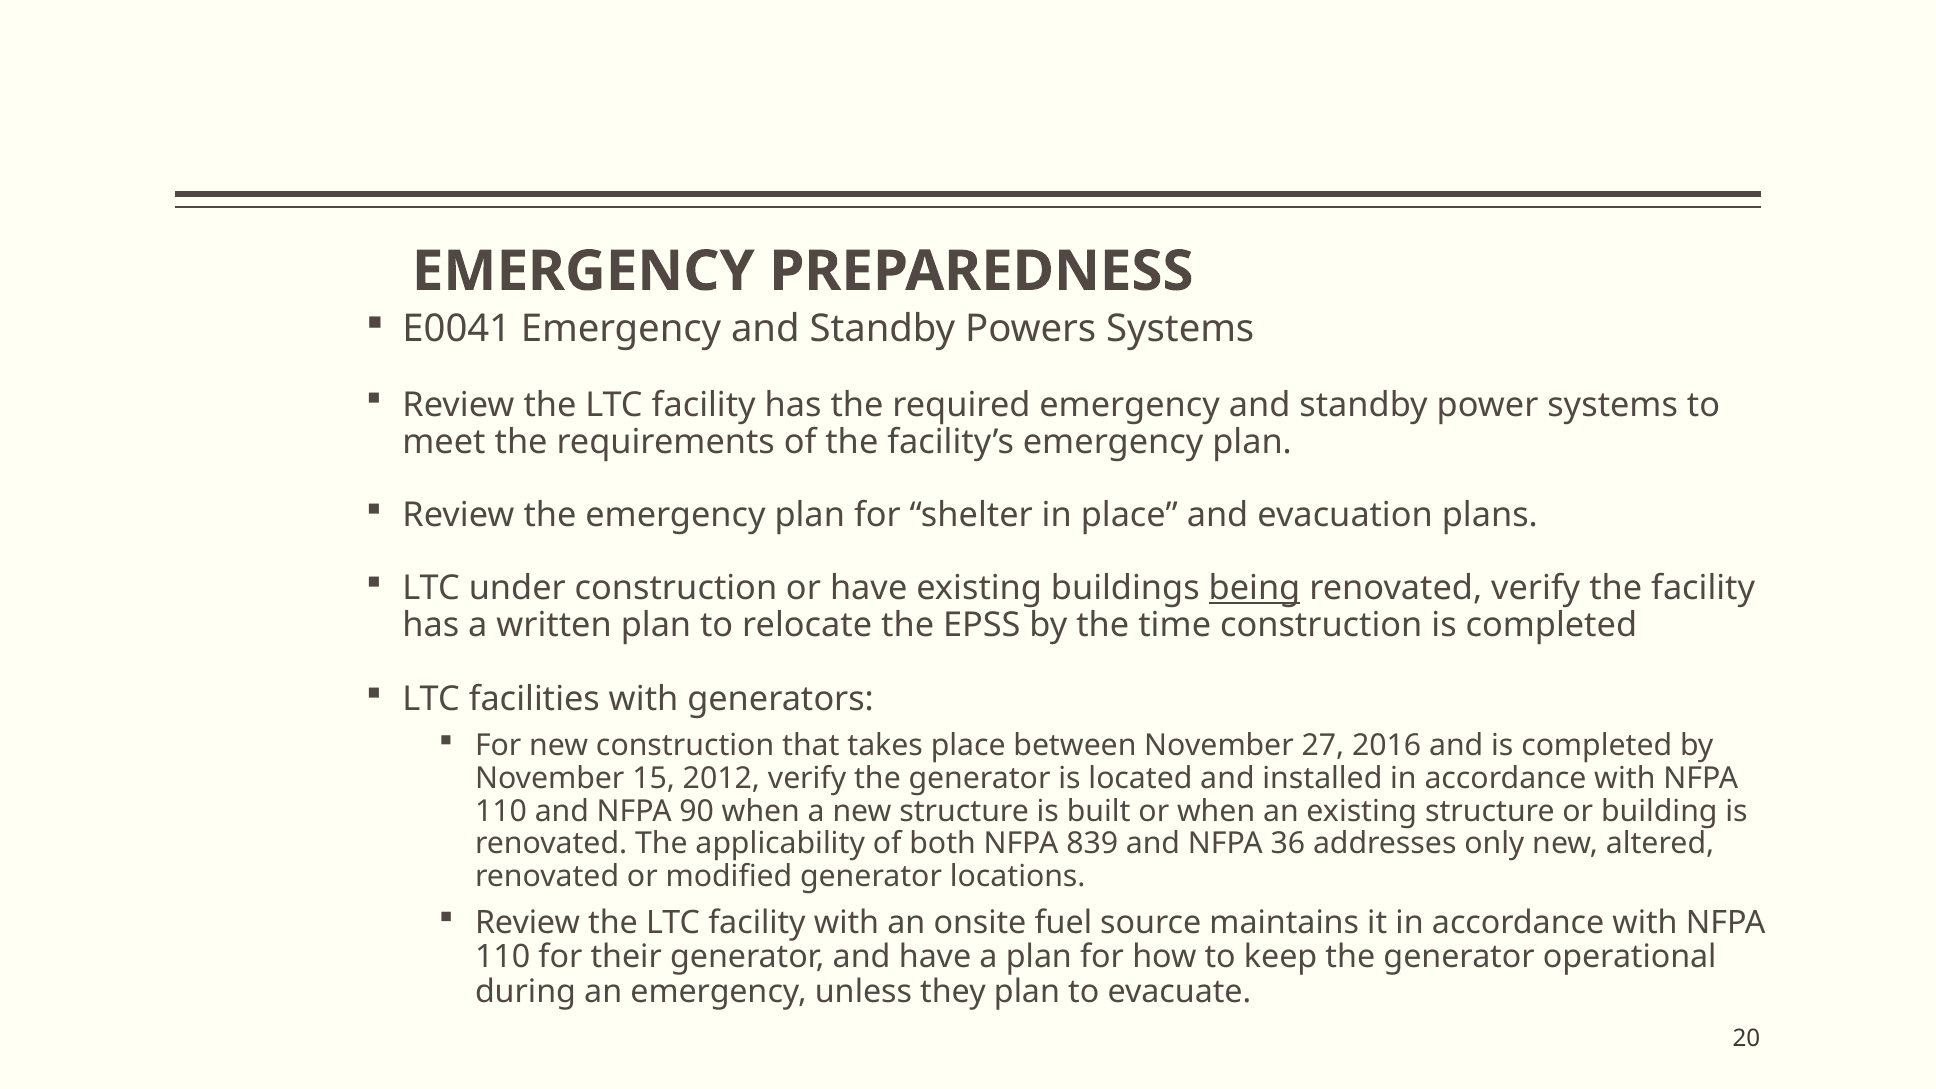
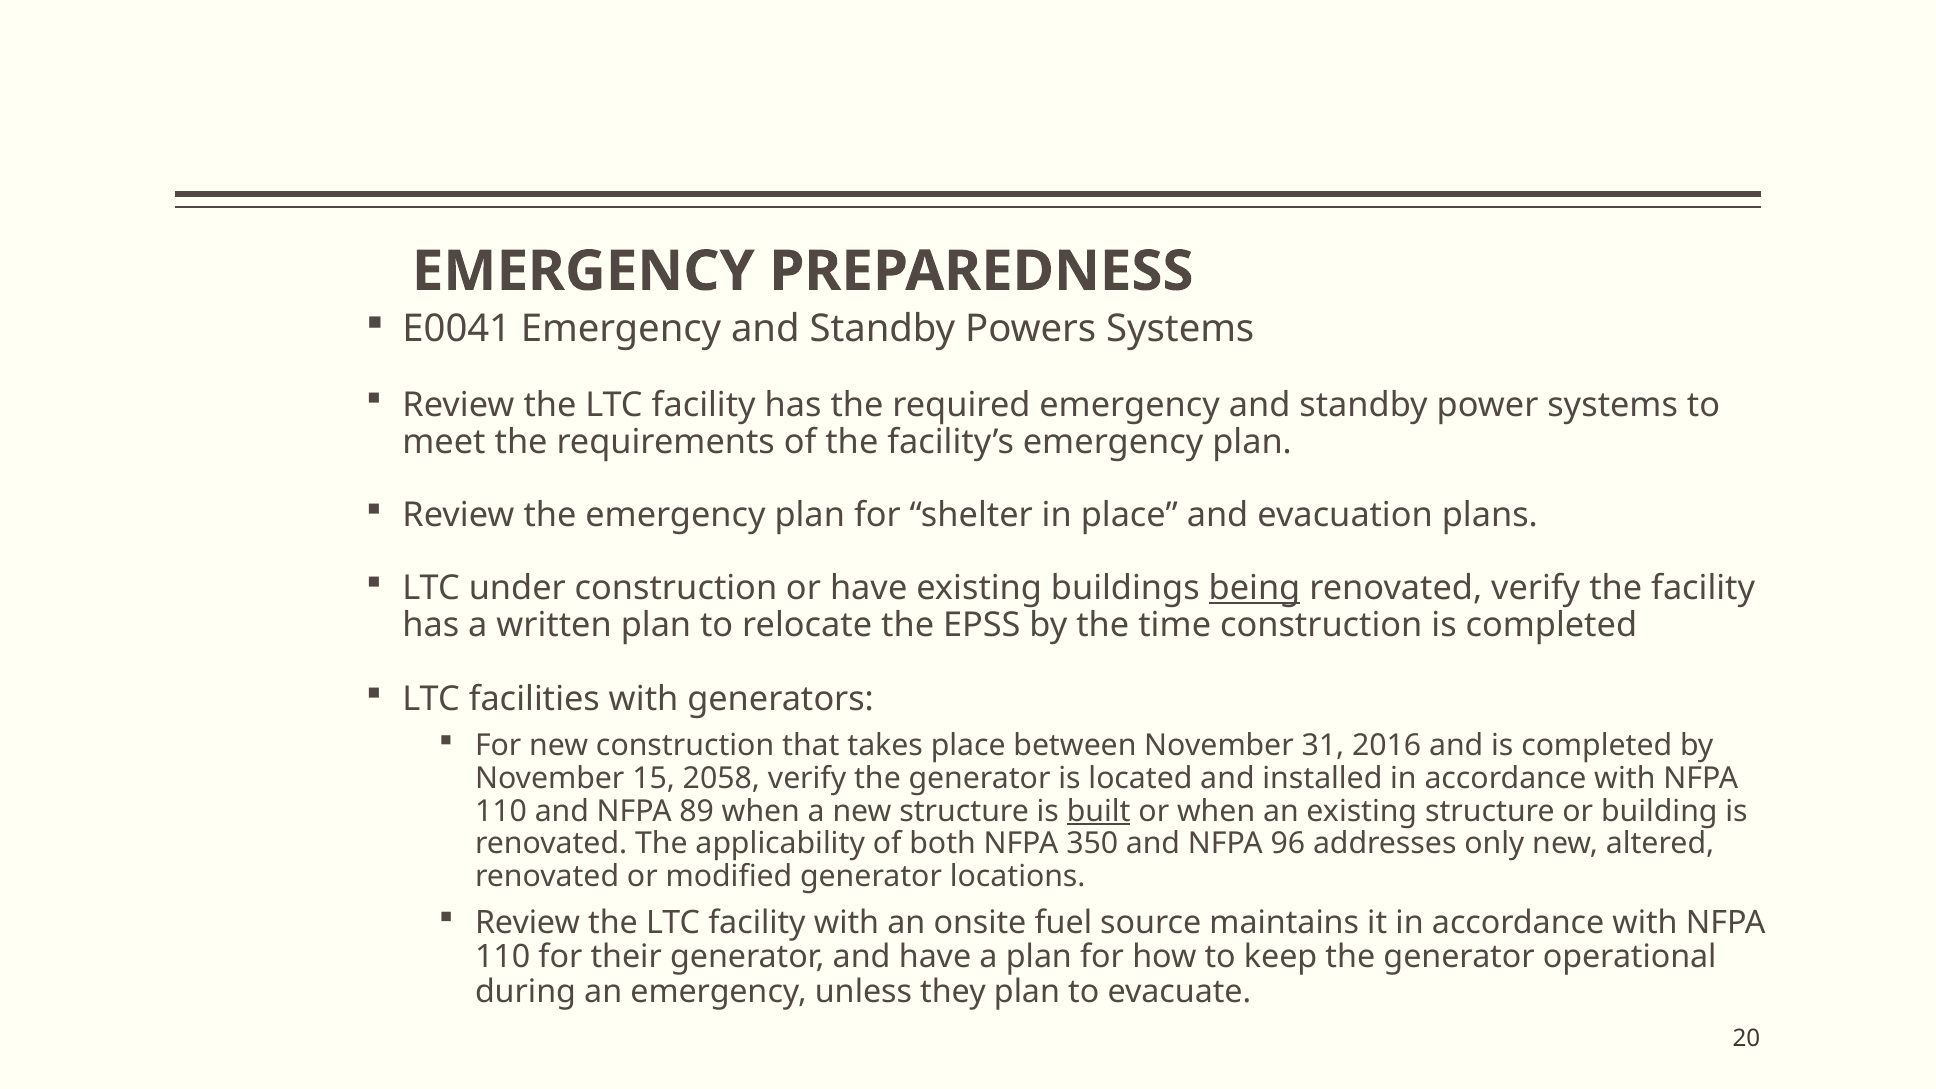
27: 27 -> 31
2012: 2012 -> 2058
90: 90 -> 89
built underline: none -> present
839: 839 -> 350
36: 36 -> 96
